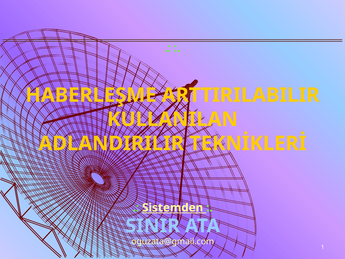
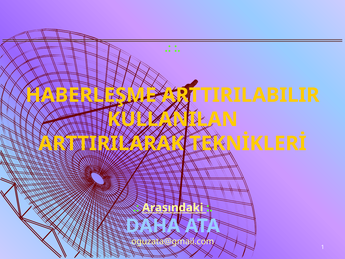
ADLANDIRILIR: ADLANDIRILIR -> ARTTIRILARAK
Sistemden: Sistemden -> Arasındaki
SINIR: SINIR -> DAHA
